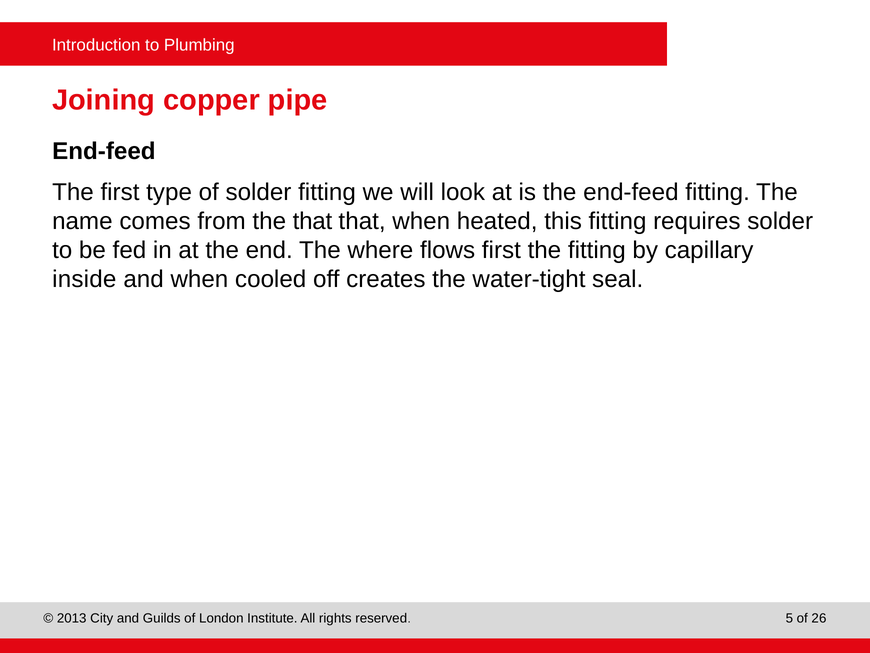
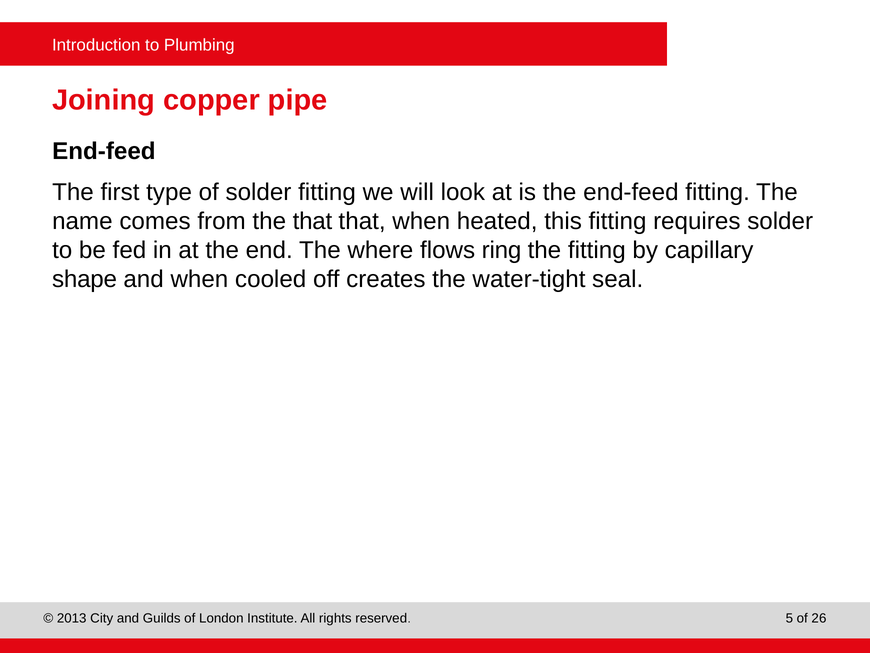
flows first: first -> ring
inside: inside -> shape
